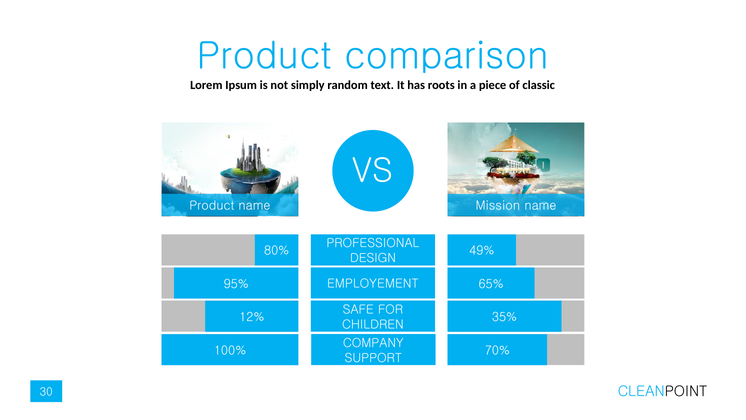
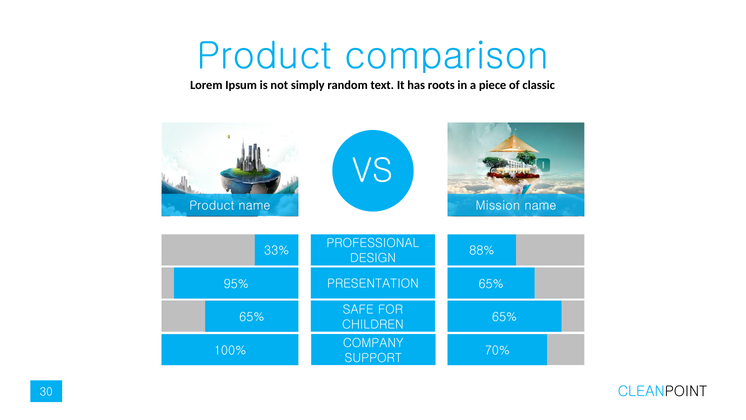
80%: 80% -> 33%
49%: 49% -> 88%
EMPLOYEMENT: EMPLOYEMENT -> PRESENTATION
12% at (252, 317): 12% -> 65%
35% at (504, 317): 35% -> 65%
